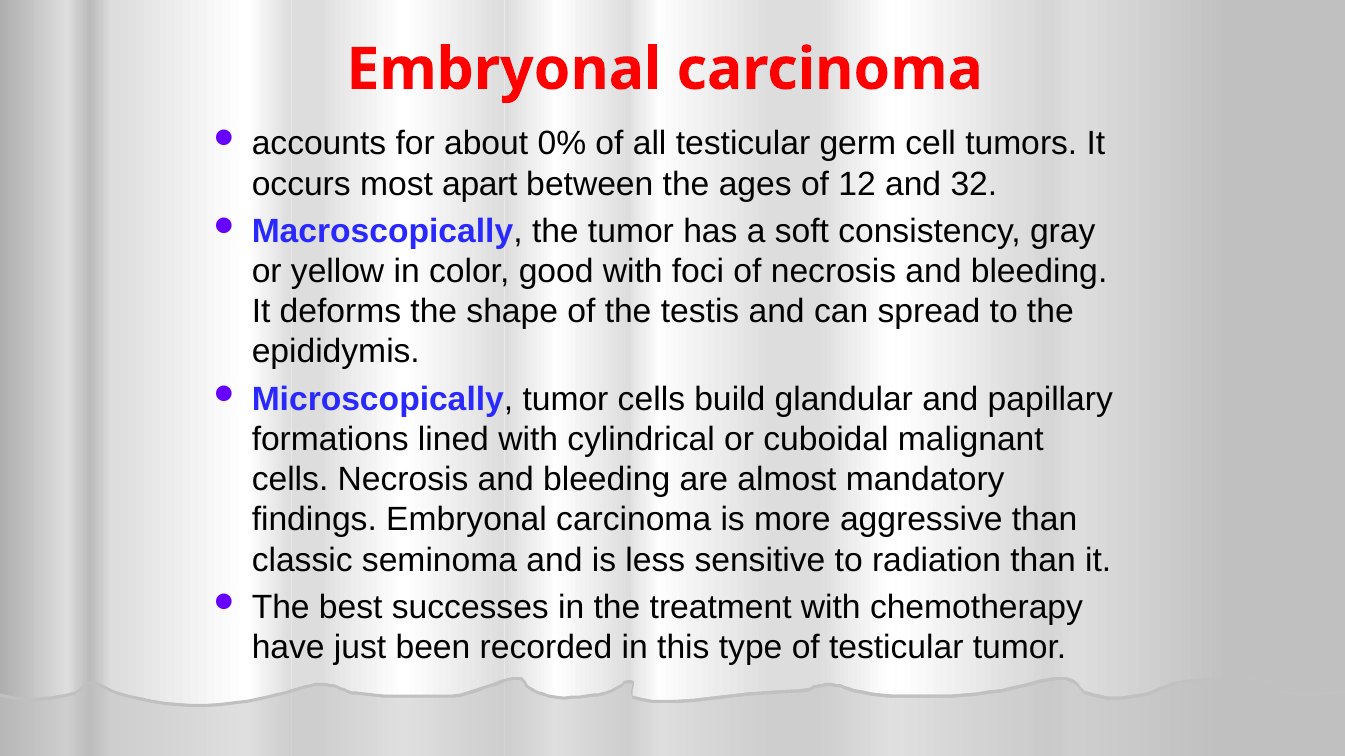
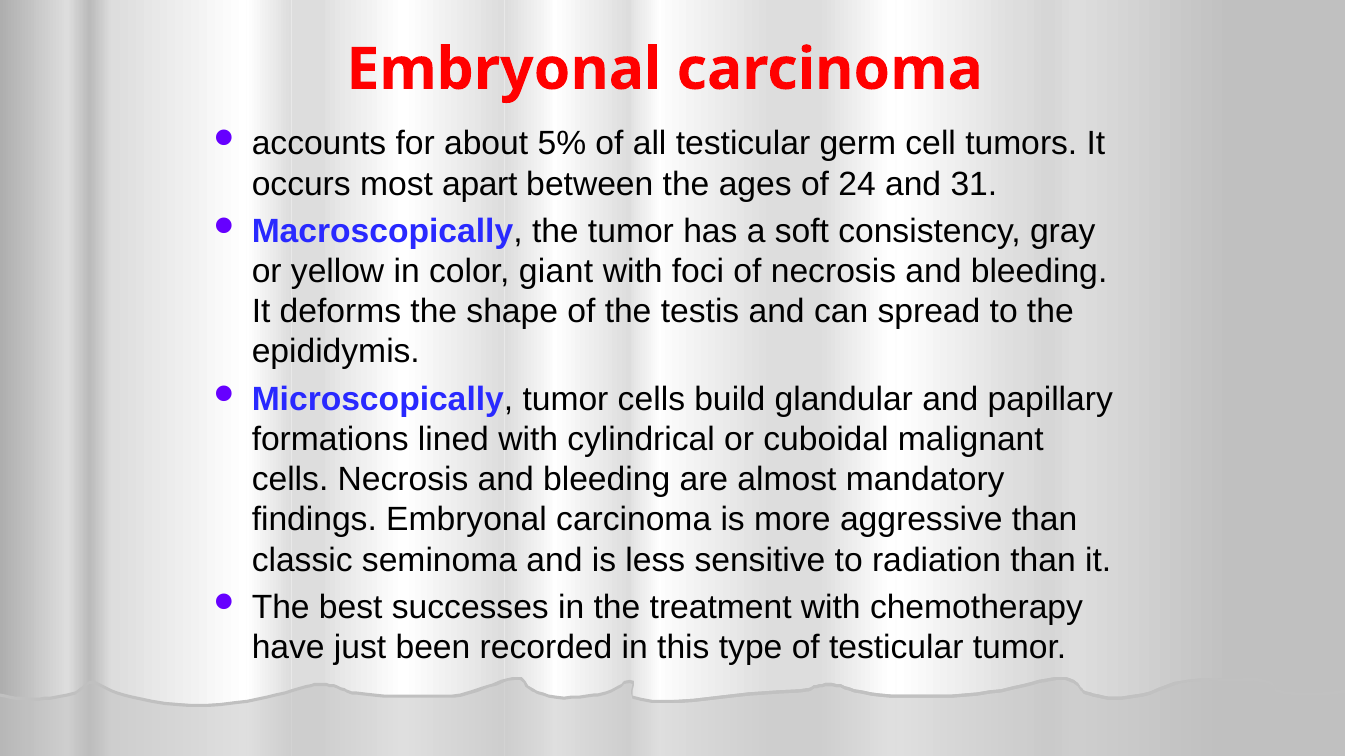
0%: 0% -> 5%
12: 12 -> 24
32: 32 -> 31
good: good -> giant
